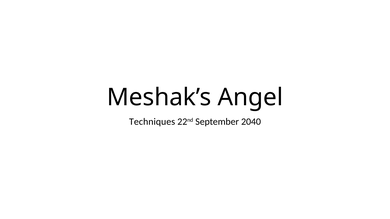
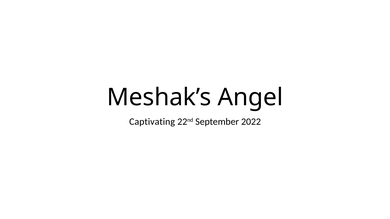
Techniques: Techniques -> Captivating
2040: 2040 -> 2022
